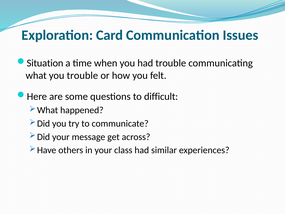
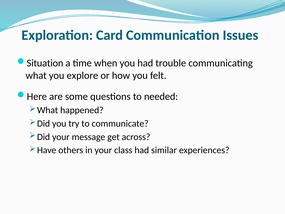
you trouble: trouble -> explore
difficult: difficult -> needed
